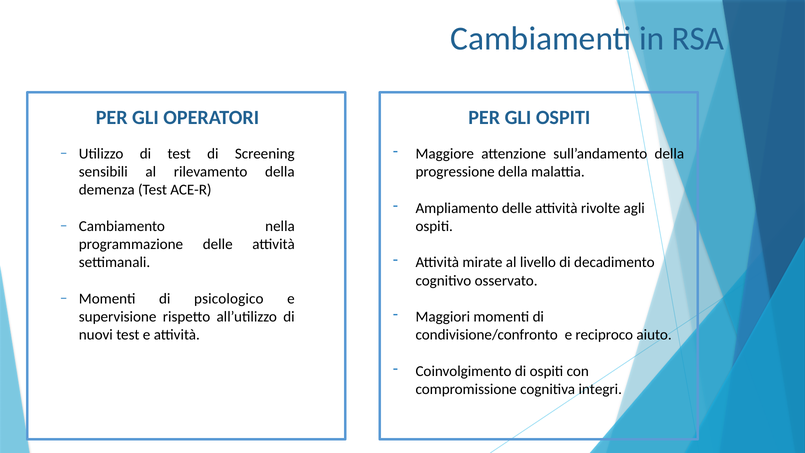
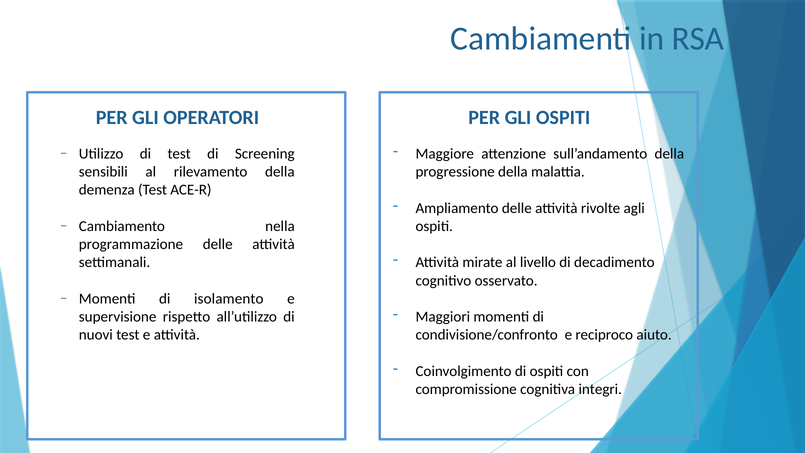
psicologico: psicologico -> isolamento
